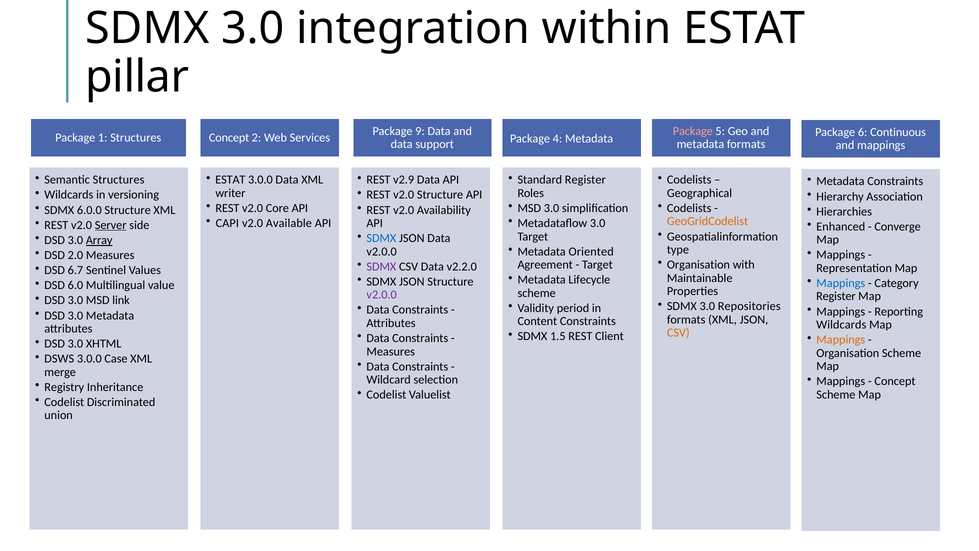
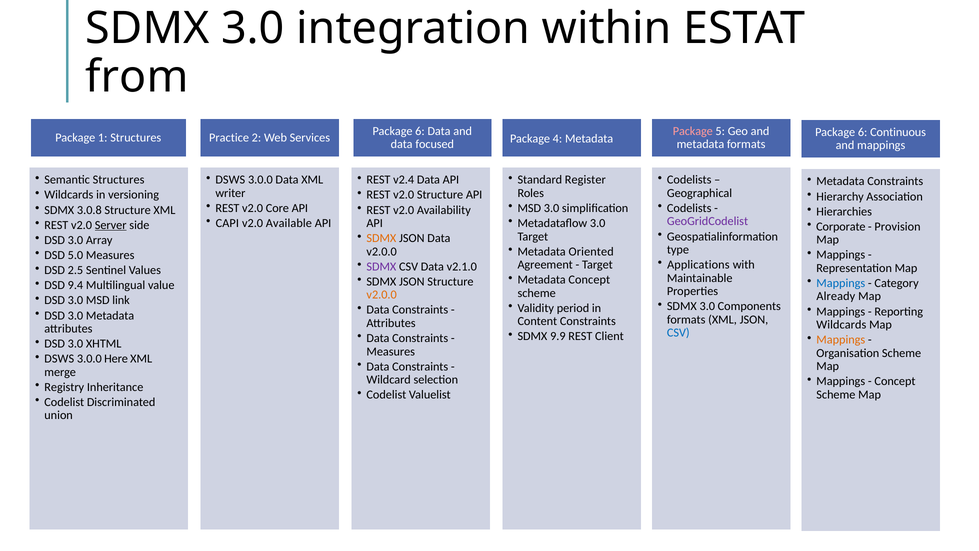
pillar: pillar -> from
9 at (420, 131): 9 -> 6
Concept at (229, 138): Concept -> Practice
support: support -> focused
ESTAT at (230, 180): ESTAT -> DSWS
v2.9: v2.9 -> v2.4
6.0.0: 6.0.0 -> 3.0.8
GeoGridCodelist colour: orange -> purple
Enhanced: Enhanced -> Corporate
Converge: Converge -> Provision
SDMX at (381, 238) colour: blue -> orange
Array underline: present -> none
2.0: 2.0 -> 5.0
Organisation at (698, 265): Organisation -> Applications
v2.2.0: v2.2.0 -> v2.1.0
6.7: 6.7 -> 2.5
Metadata Lifecycle: Lifecycle -> Concept
6.0: 6.0 -> 9.4
v2.0.0 at (382, 295) colour: purple -> orange
Register at (836, 296): Register -> Already
Repositories: Repositories -> Components
CSV at (678, 333) colour: orange -> blue
1.5: 1.5 -> 9.9
Case: Case -> Here
